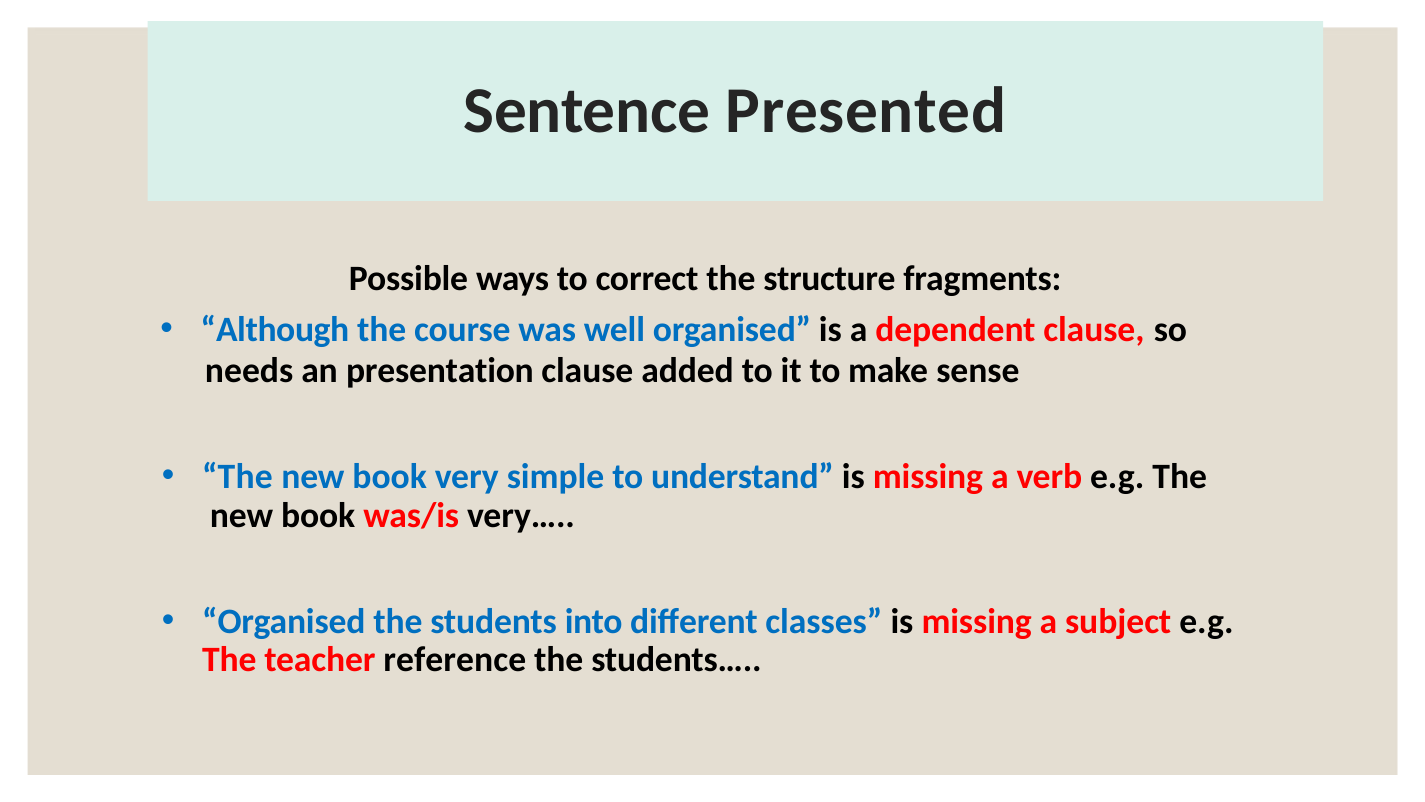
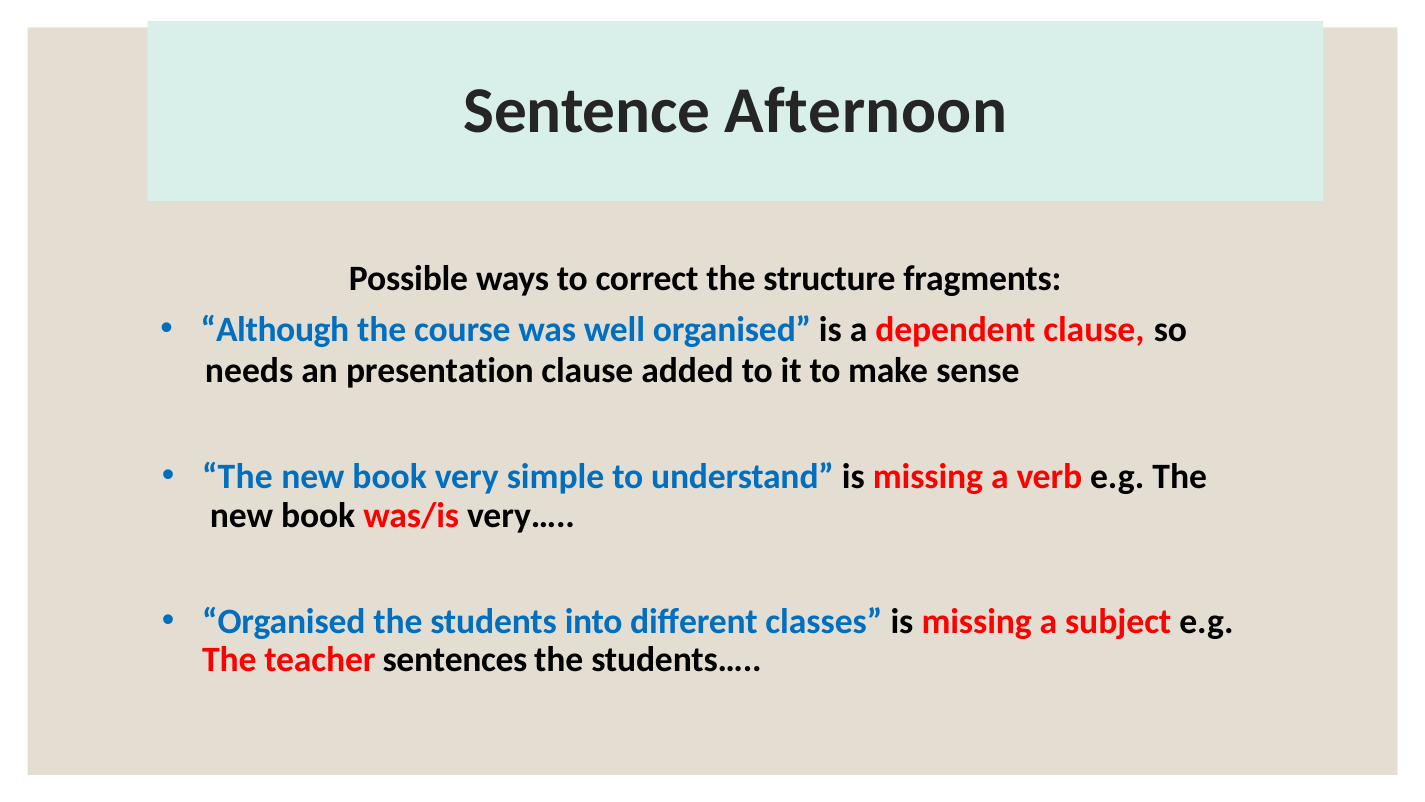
Presented: Presented -> Afternoon
reference: reference -> sentences
